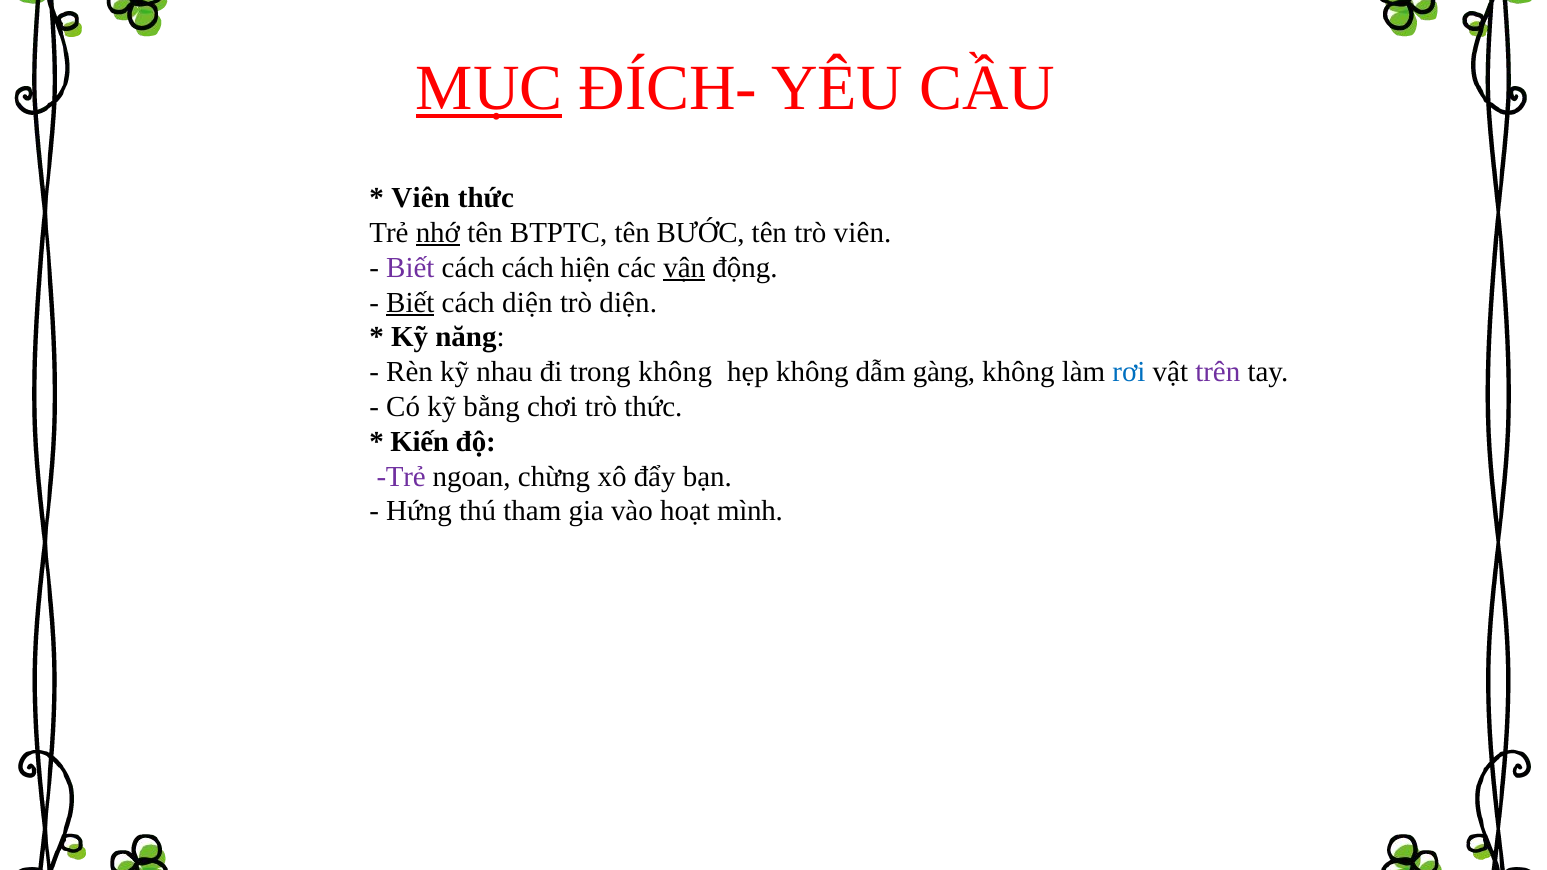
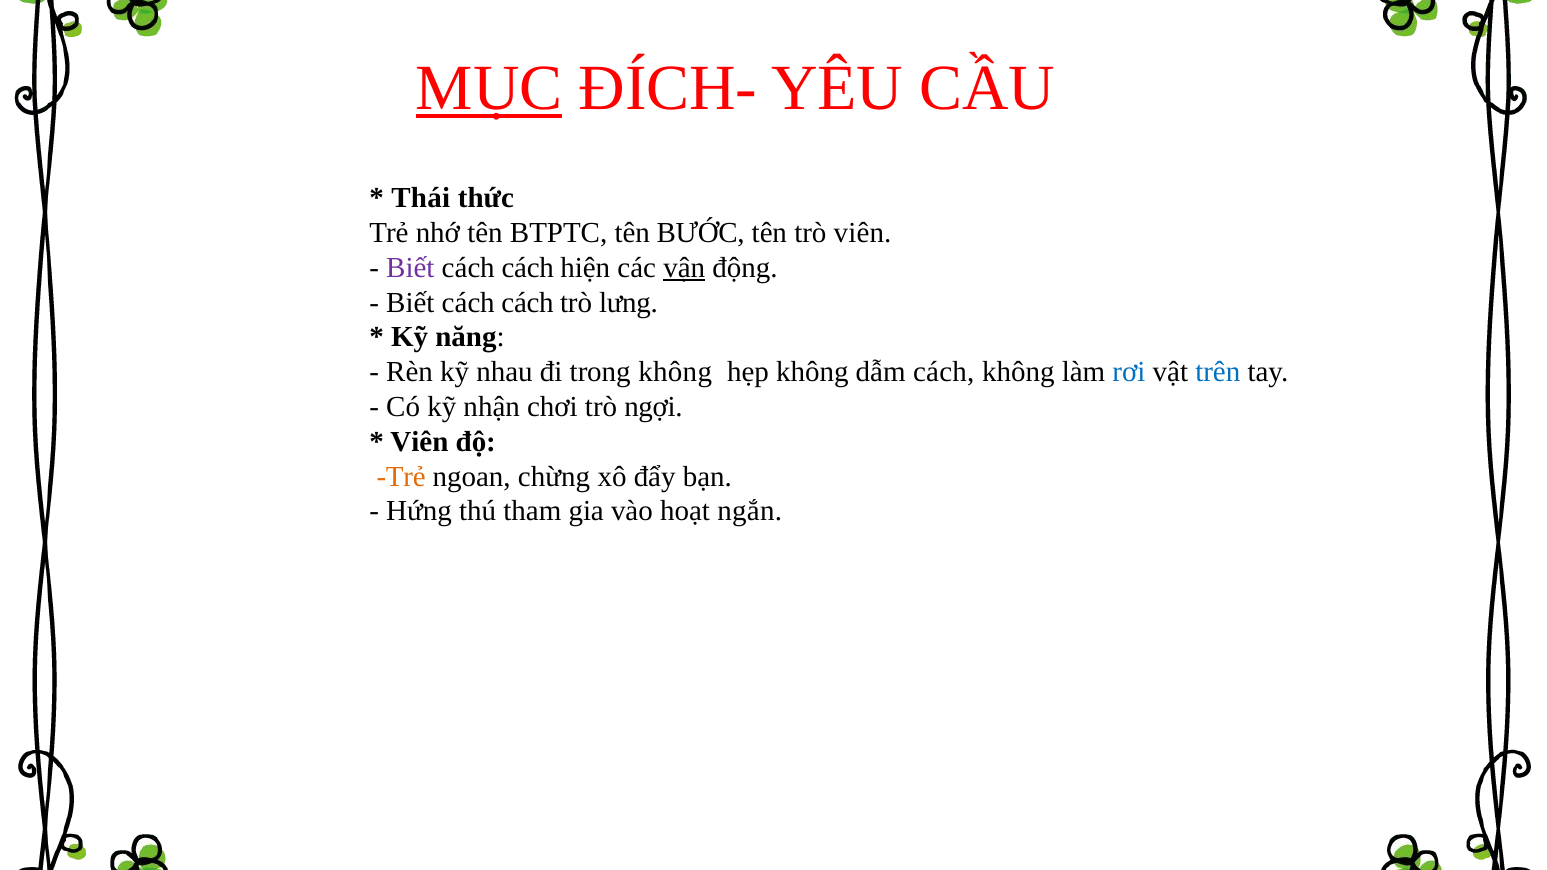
Viên at (421, 198): Viên -> Thái
nhớ underline: present -> none
Biết at (410, 303) underline: present -> none
diện at (527, 303): diện -> cách
trò diện: diện -> lưng
dẫm gàng: gàng -> cách
trên colour: purple -> blue
bằng: bằng -> nhận
trò thức: thức -> ngợi
Kiến at (420, 442): Kiến -> Viên
Trẻ at (401, 477) colour: purple -> orange
mình: mình -> ngắn
